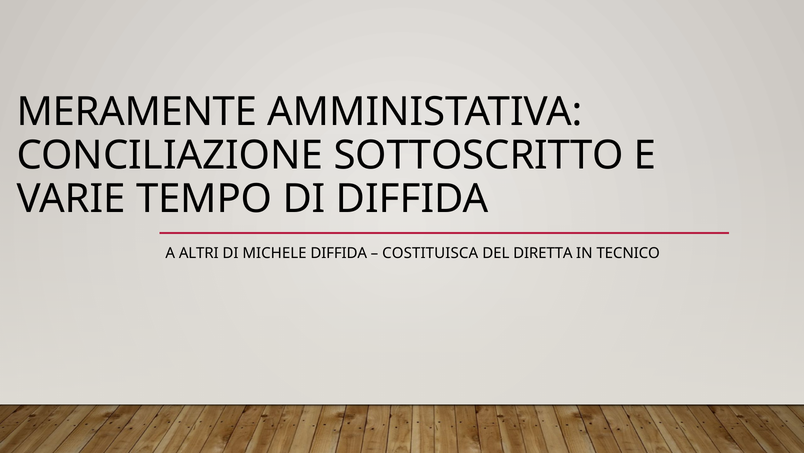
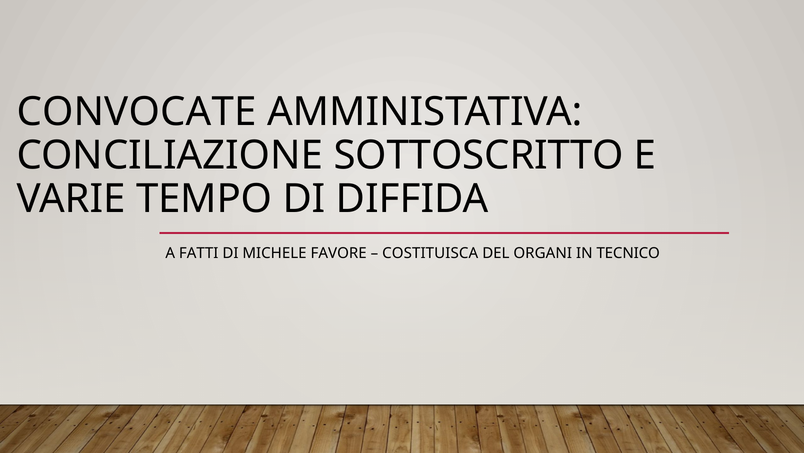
MERAMENTE: MERAMENTE -> CONVOCATE
ALTRI: ALTRI -> FATTI
MICHELE DIFFIDA: DIFFIDA -> FAVORE
DIRETTA: DIRETTA -> ORGANI
